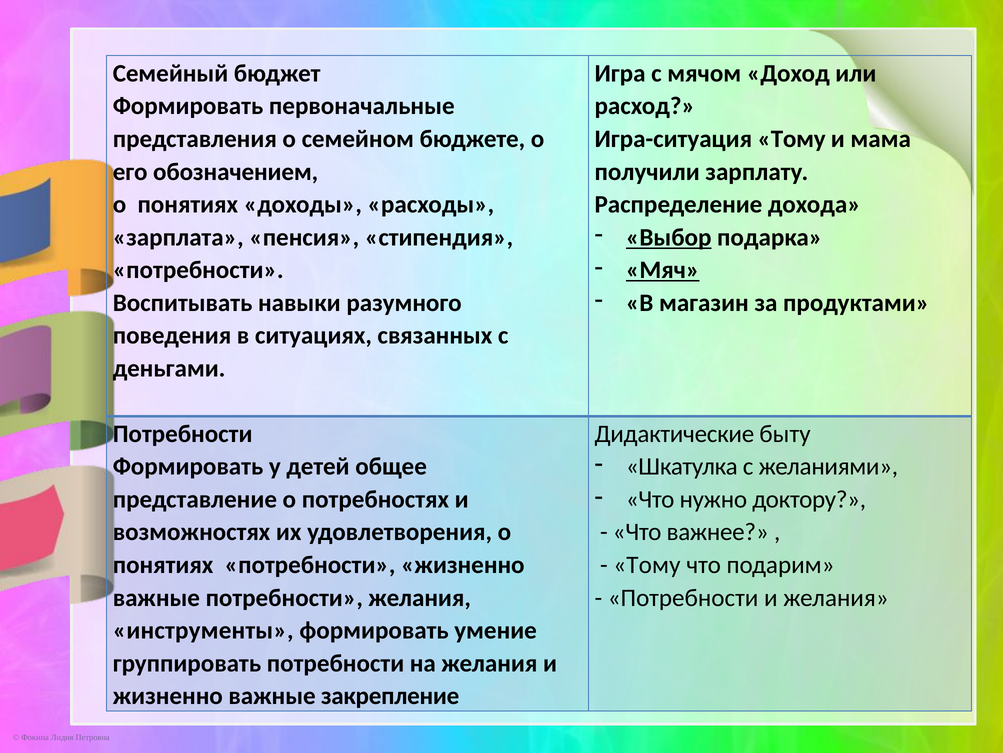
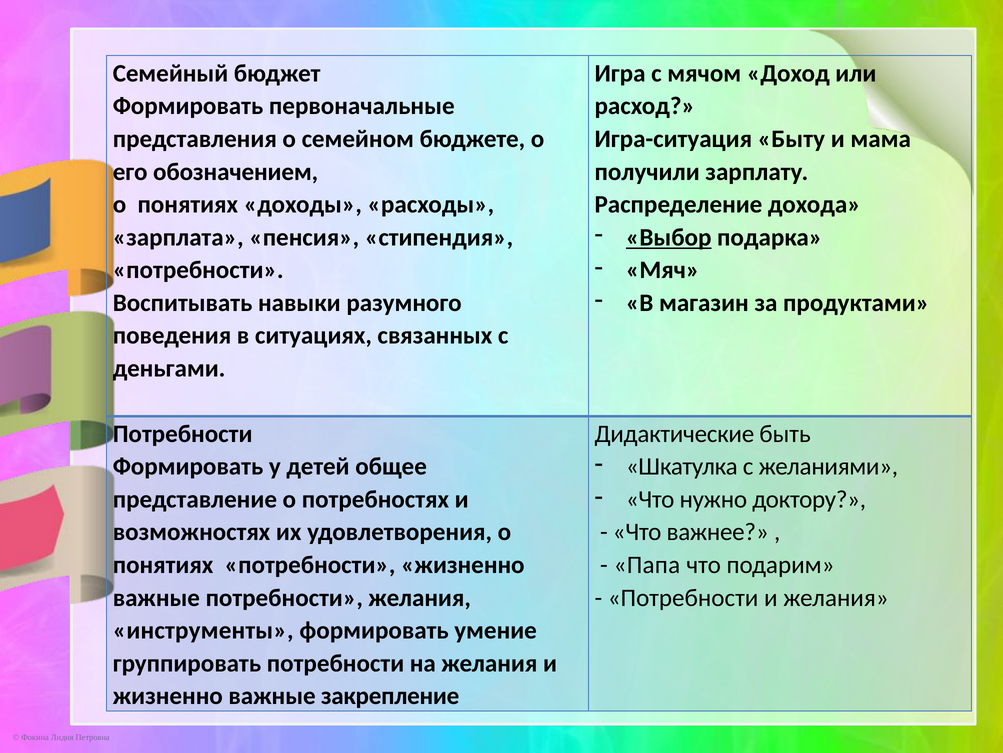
Игра-ситуация Тому: Тому -> Быту
Мяч underline: present -> none
быту: быту -> быть
Тому at (647, 564): Тому -> Папа
